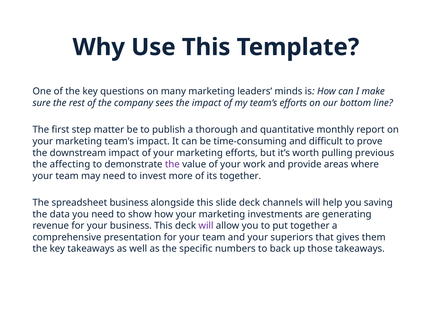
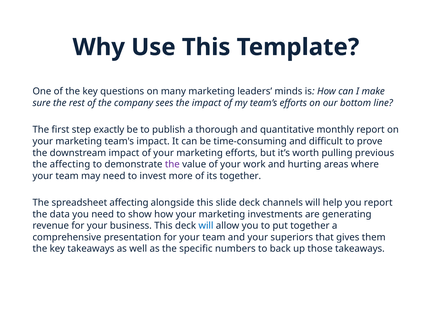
matter: matter -> exactly
provide: provide -> hurting
spreadsheet business: business -> affecting
you saving: saving -> report
will at (206, 226) colour: purple -> blue
